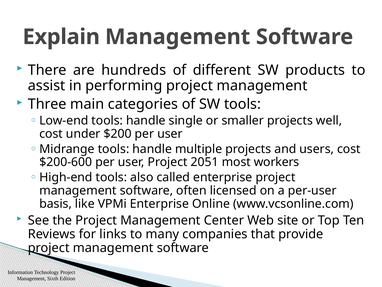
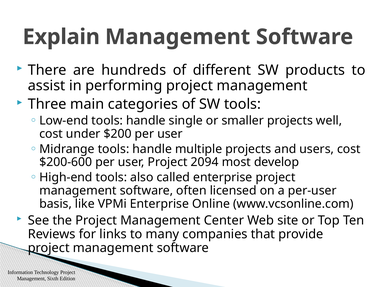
2051: 2051 -> 2094
workers: workers -> develop
